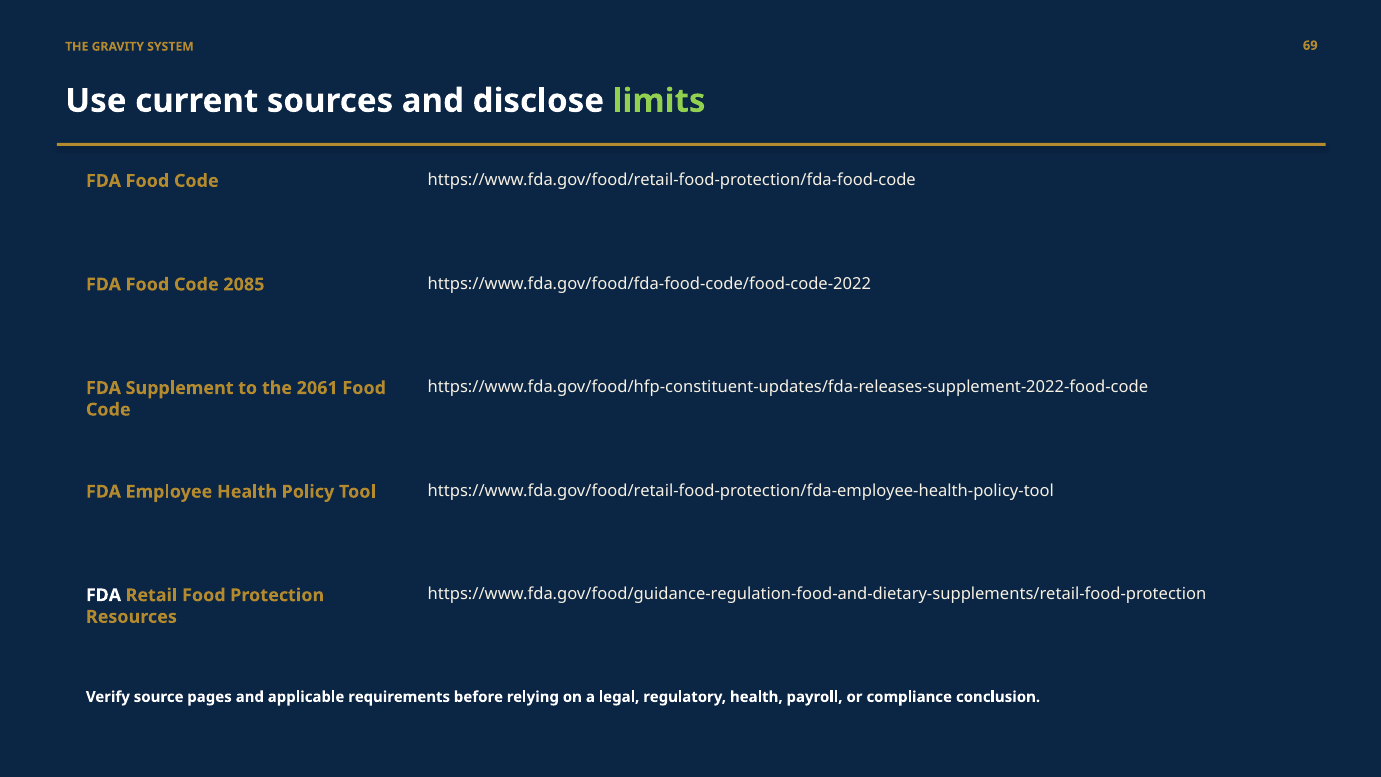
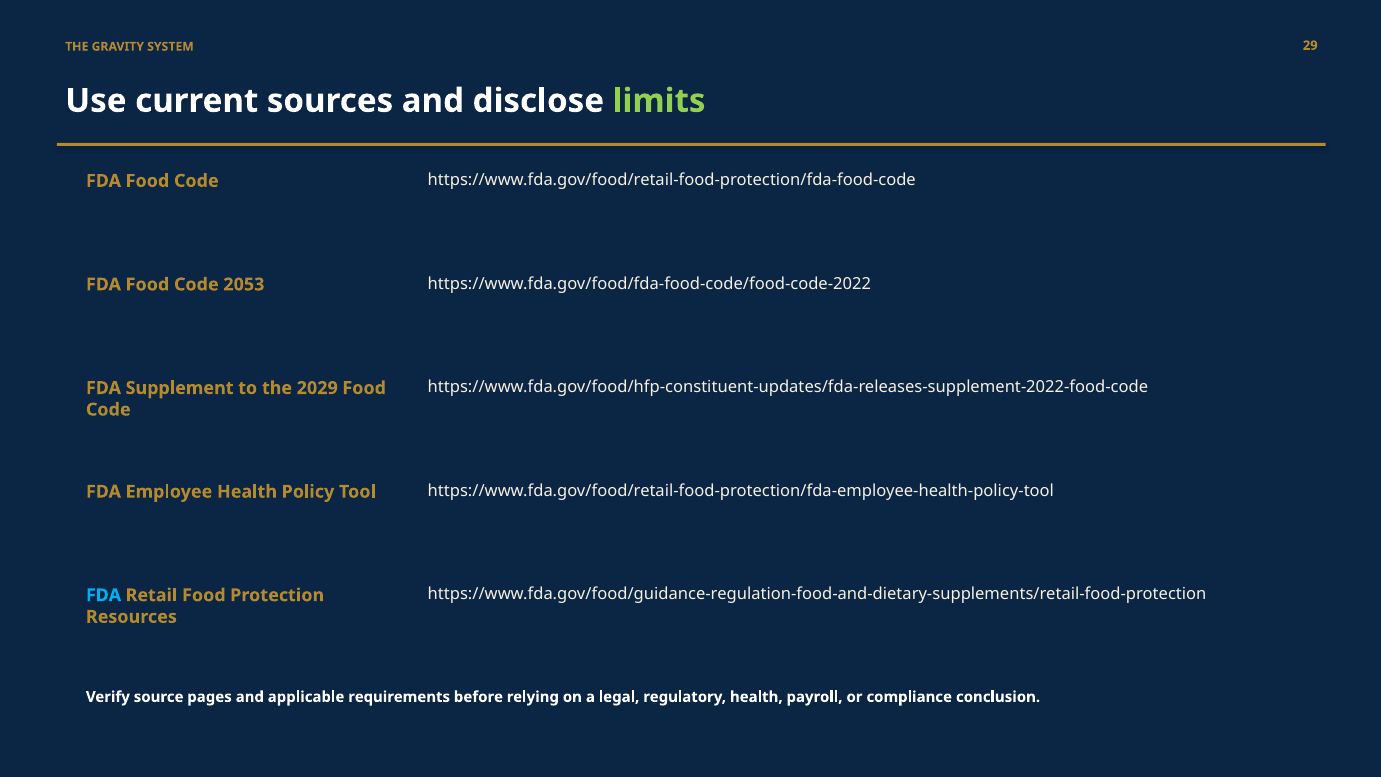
69: 69 -> 29
2085: 2085 -> 2053
2061: 2061 -> 2029
FDA at (104, 595) colour: white -> light blue
